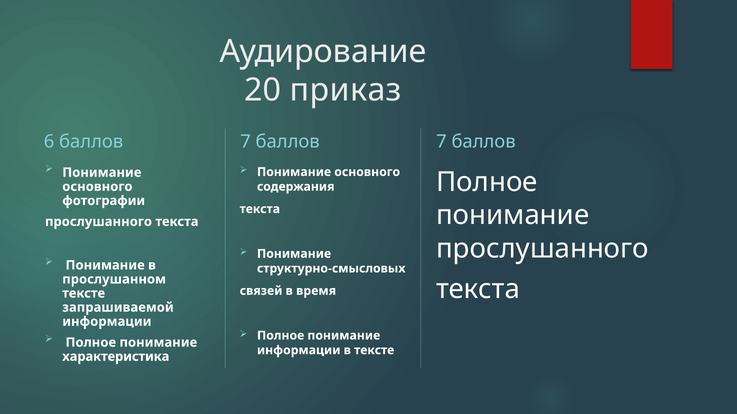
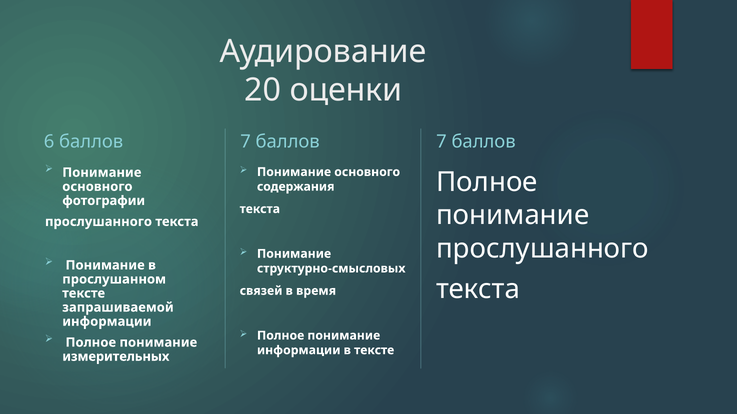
приказ: приказ -> оценки
характеристика: характеристика -> измерительных
